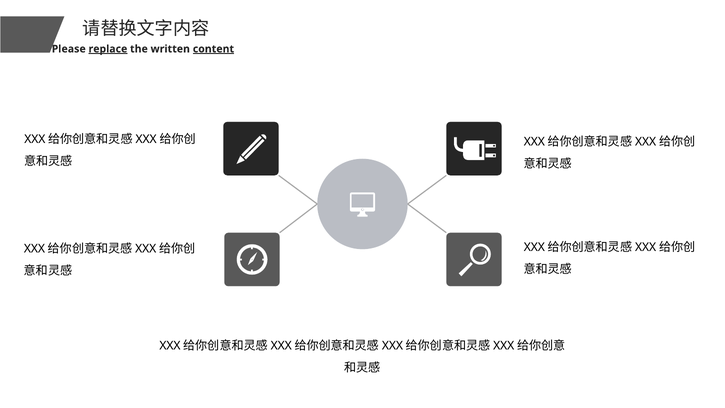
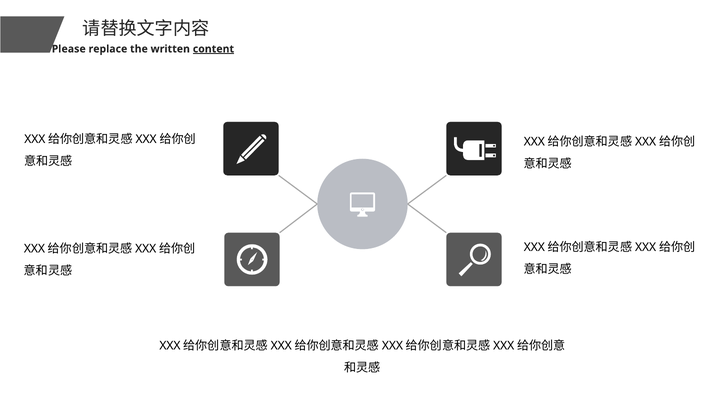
replace underline: present -> none
